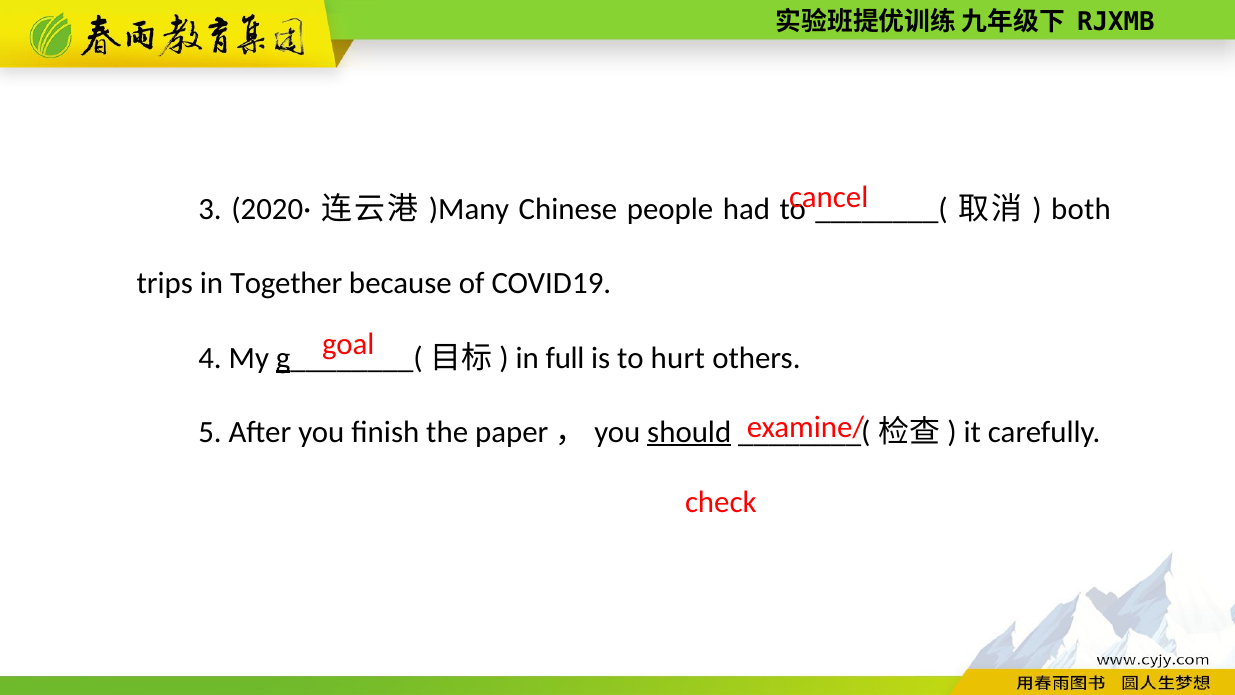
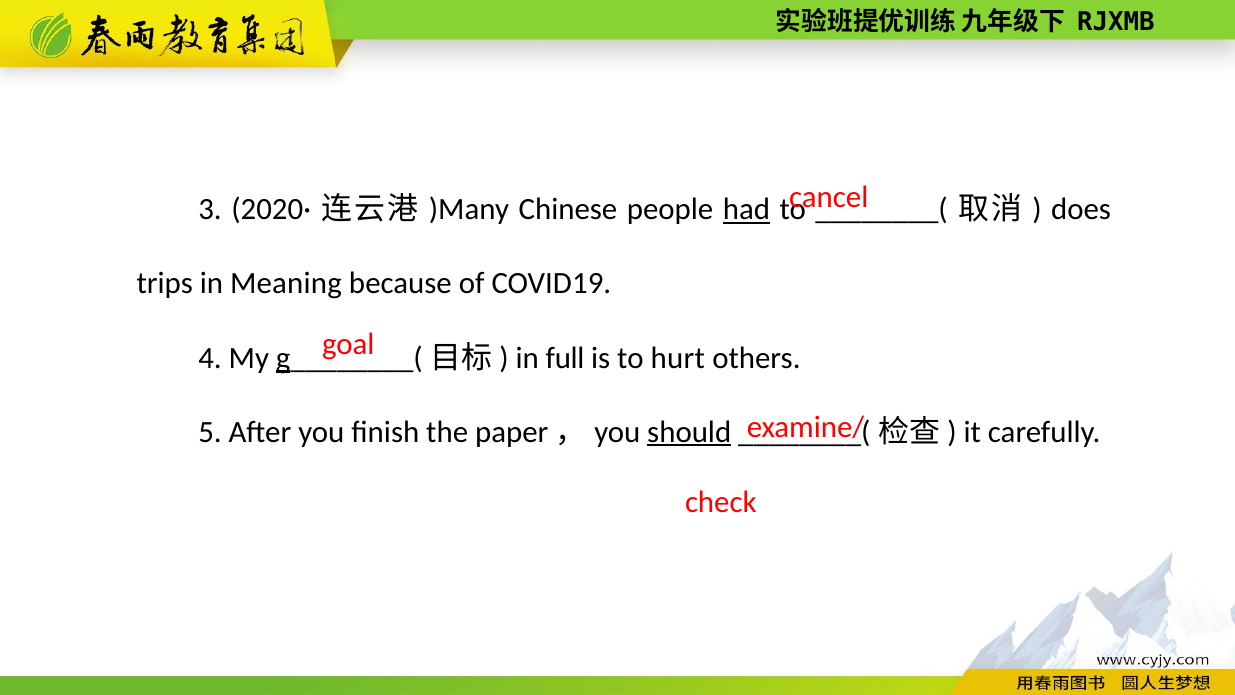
had underline: none -> present
both: both -> does
Together: Together -> Meaning
